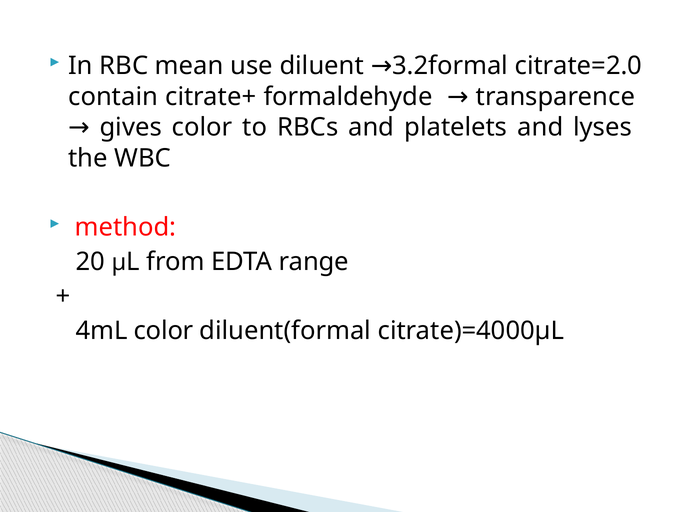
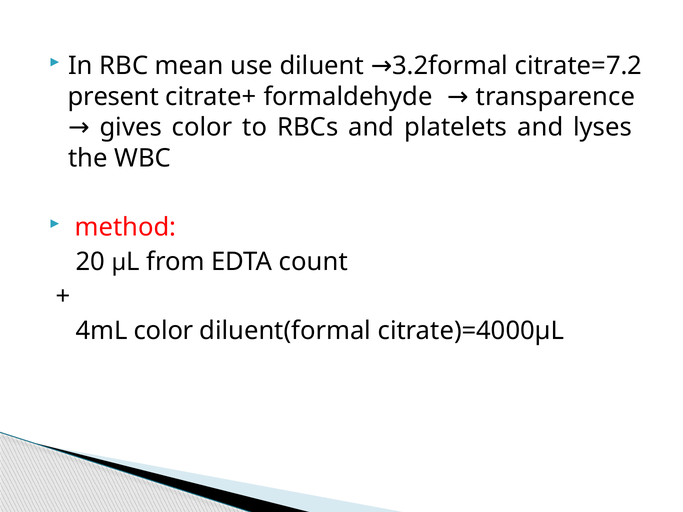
citrate=2.0: citrate=2.0 -> citrate=7.2
contain: contain -> present
range: range -> count
